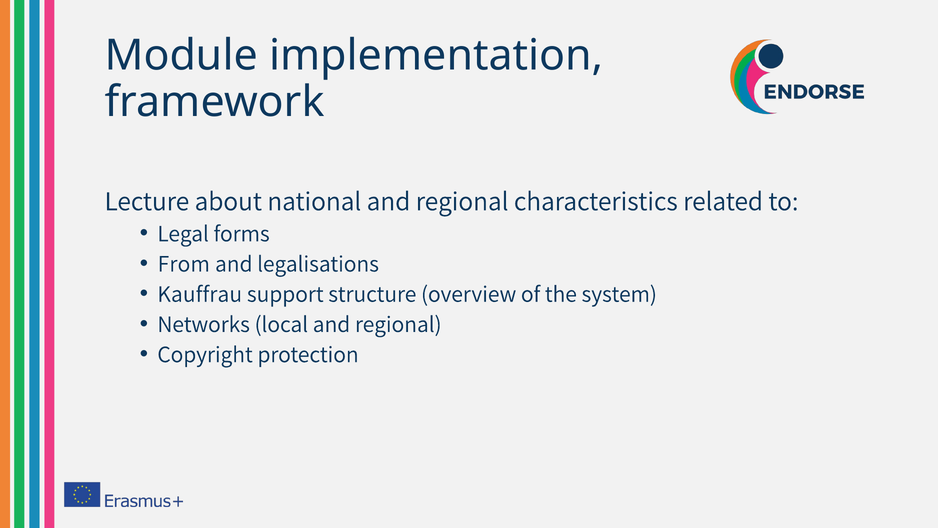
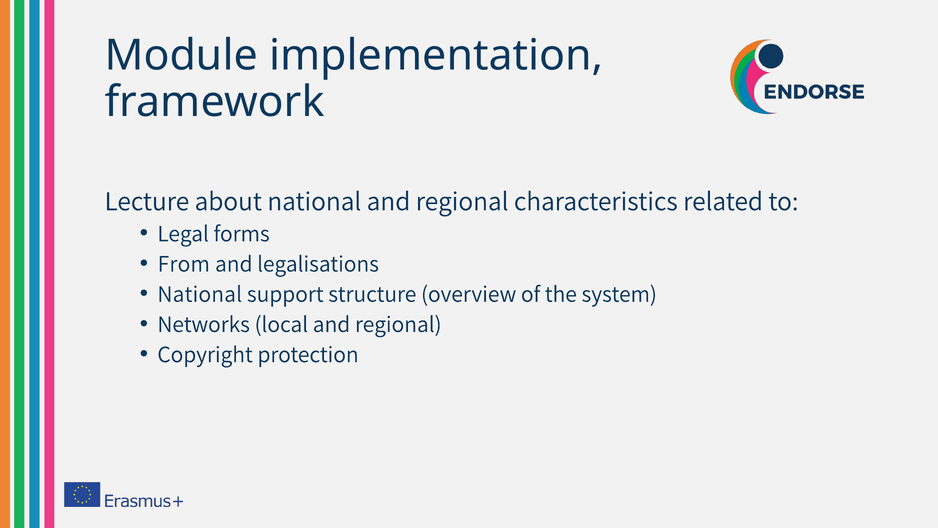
Kauffrau at (200, 294): Kauffrau -> National
